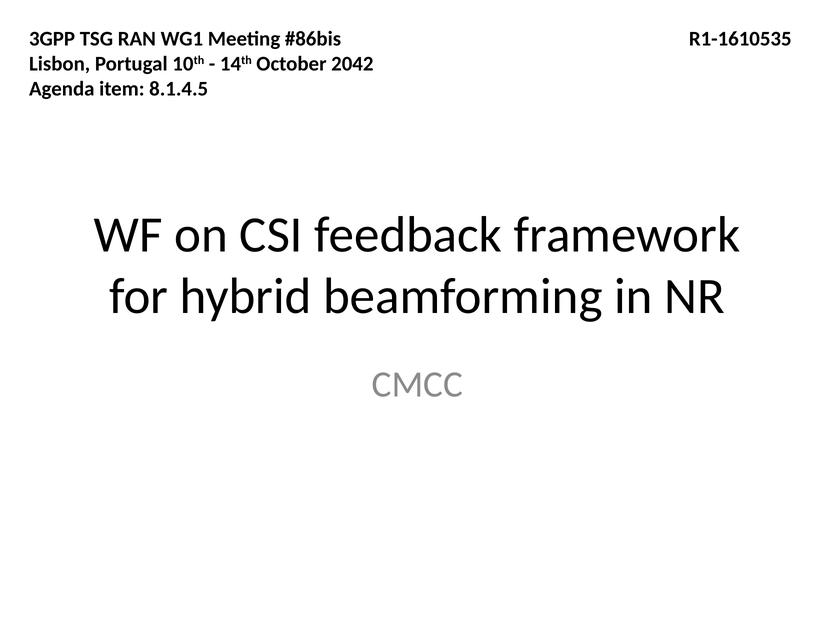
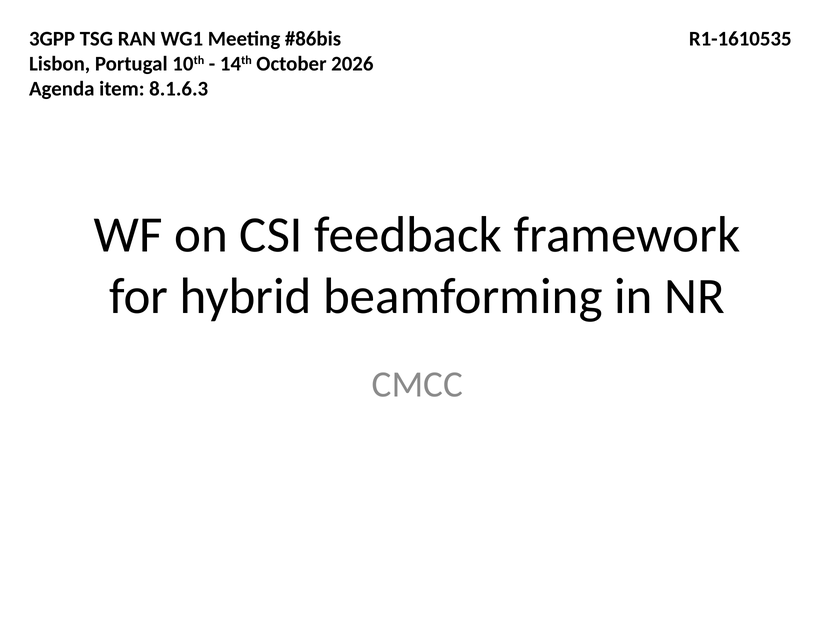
2042: 2042 -> 2026
8.1.4.5: 8.1.4.5 -> 8.1.6.3
